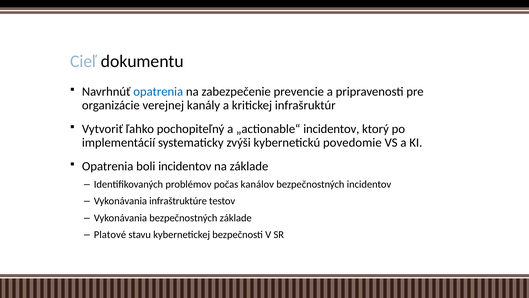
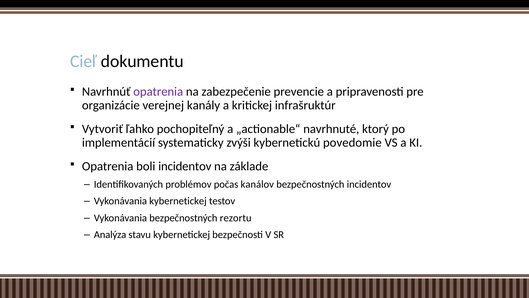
opatrenia at (158, 91) colour: blue -> purple
„actionable“ incidentov: incidentov -> navrhnuté
Vykonávania infraštruktúre: infraštruktúre -> kybernetickej
bezpečnostných základe: základe -> rezortu
Platové: Platové -> Analýza
